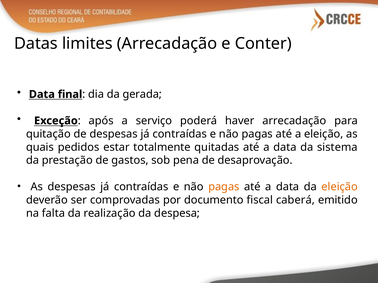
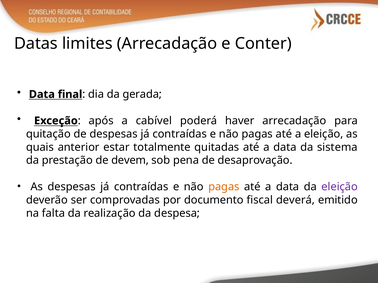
serviço: serviço -> cabível
pedidos: pedidos -> anterior
gastos: gastos -> devem
eleição at (340, 187) colour: orange -> purple
caberá: caberá -> deverá
